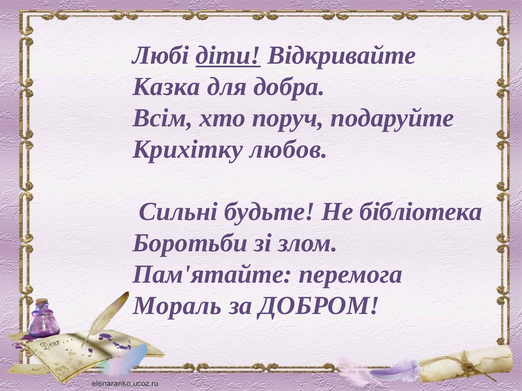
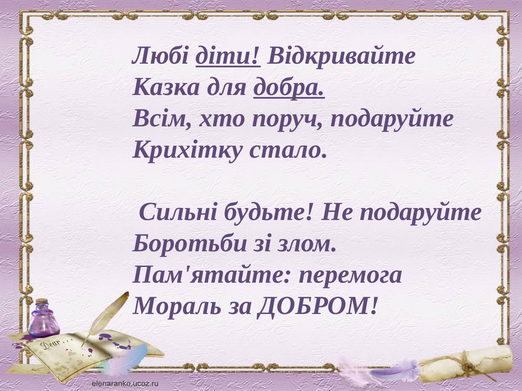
добра underline: none -> present
любов: любов -> стало
Не бібліотека: бібліотека -> подаруйте
